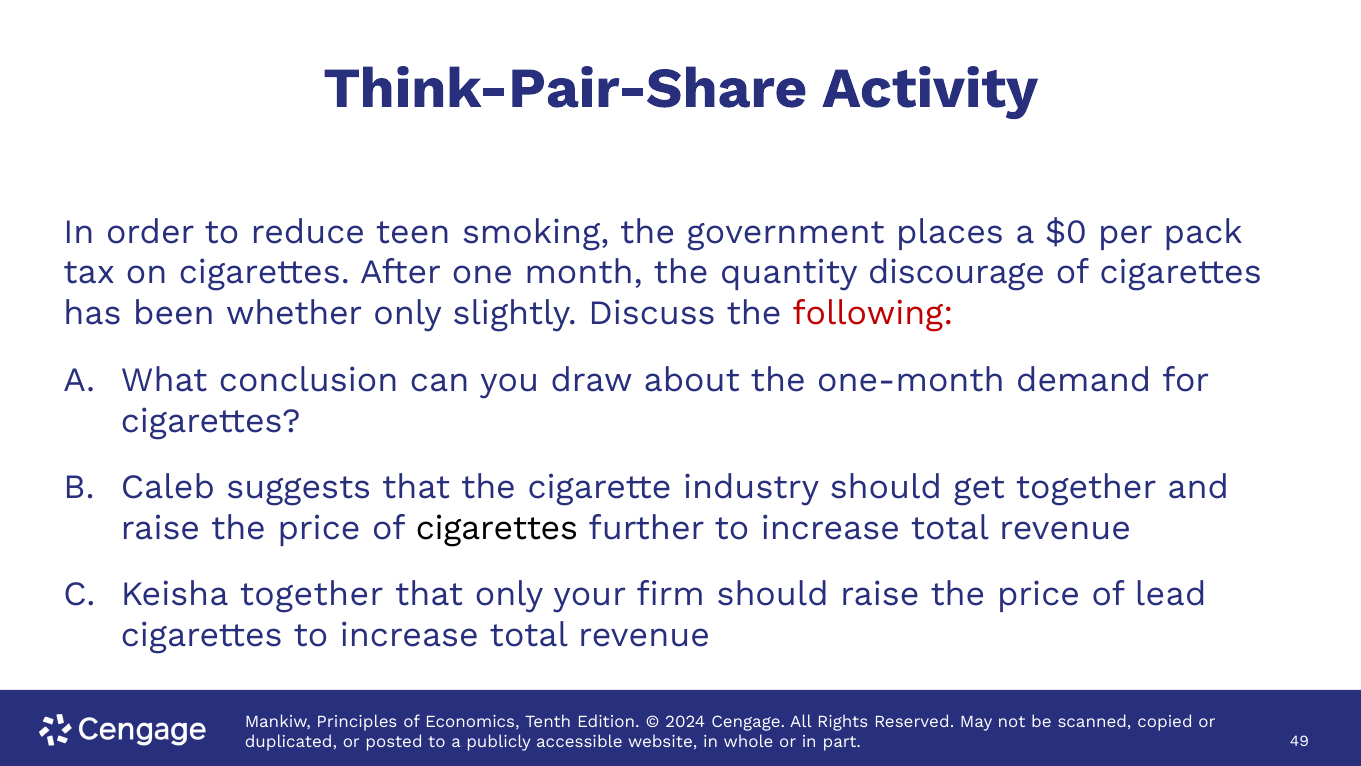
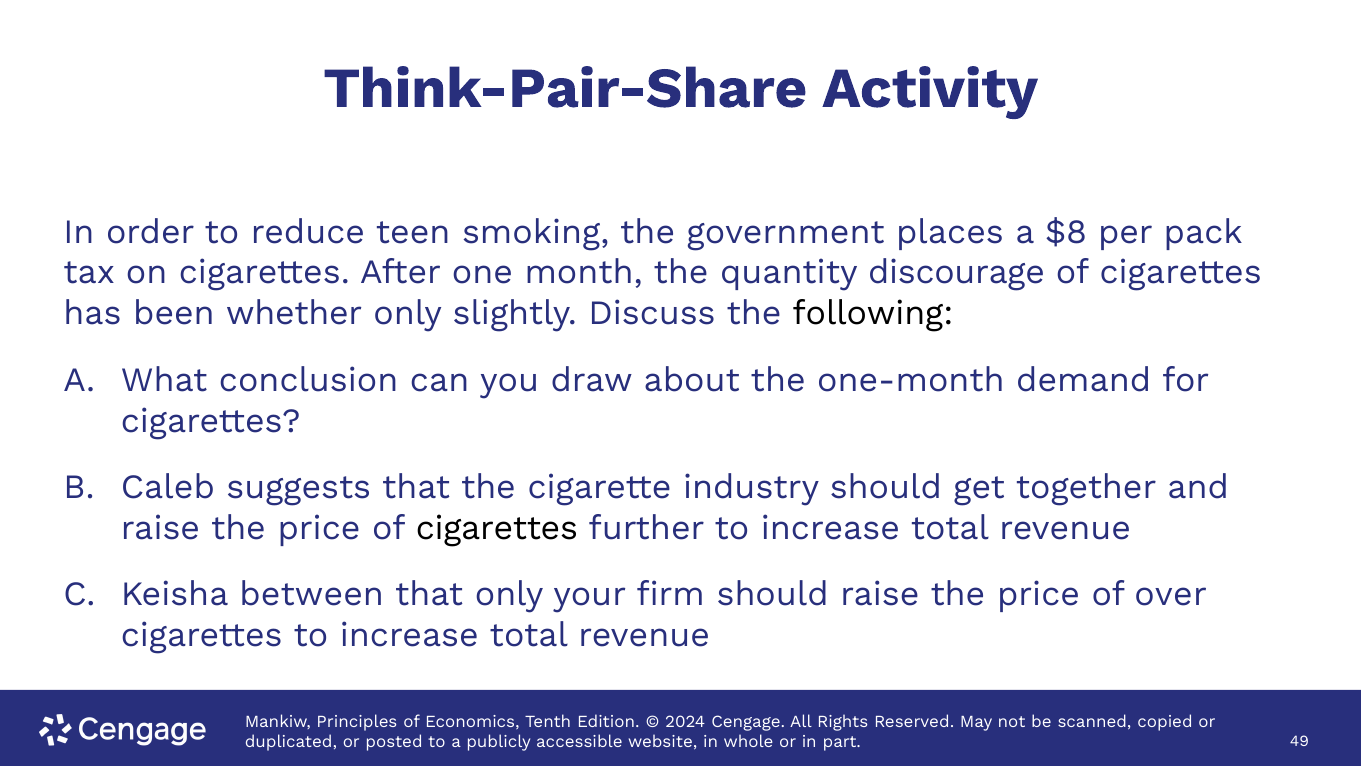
$0: $0 -> $8
following colour: red -> black
Keisha together: together -> between
lead: lead -> over
